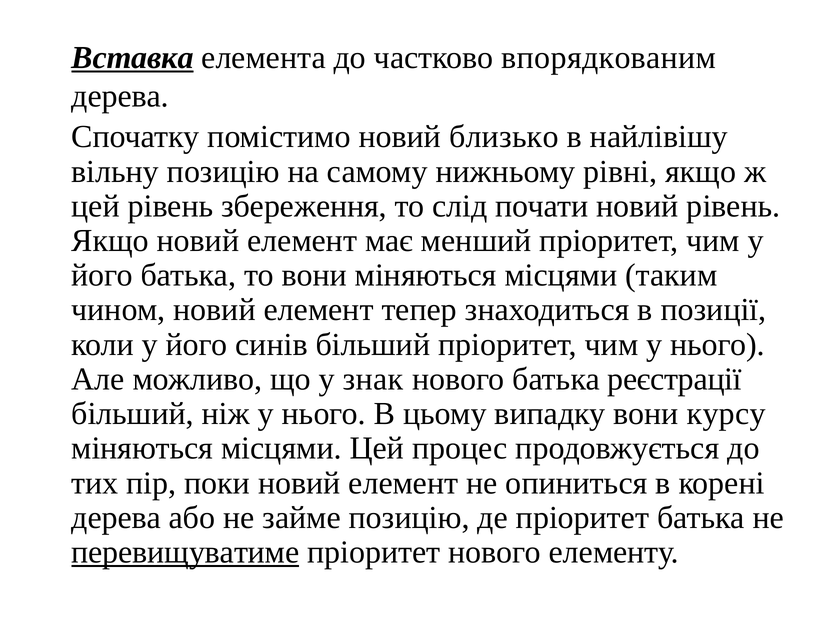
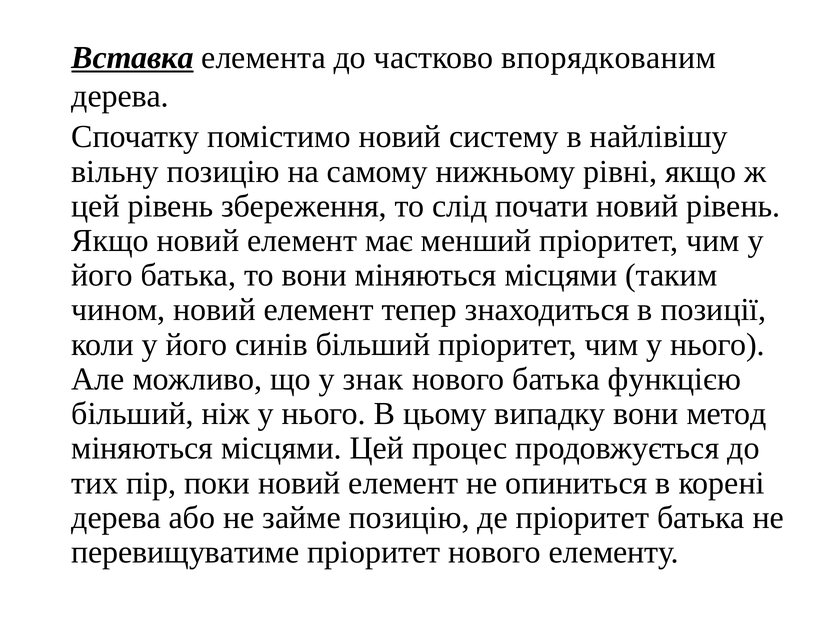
близько: близько -> систему
реєстрації: реєстрації -> функцією
курсу: курсу -> метод
перевищуватиме underline: present -> none
